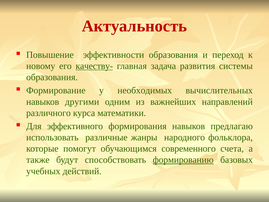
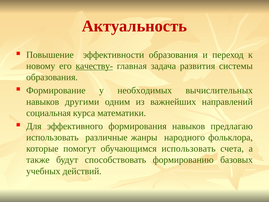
различного: различного -> социальная
обучающимся современного: современного -> использовать
формированию underline: present -> none
